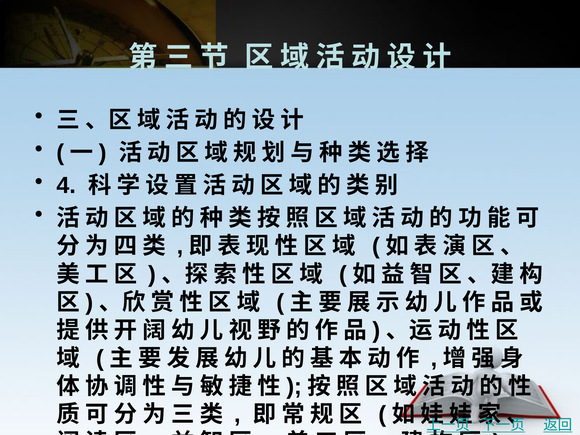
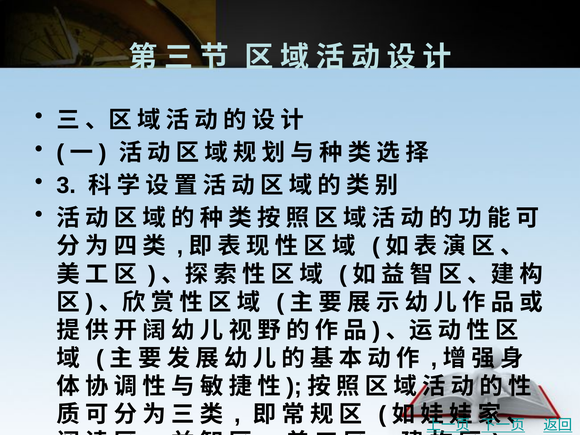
4: 4 -> 3
